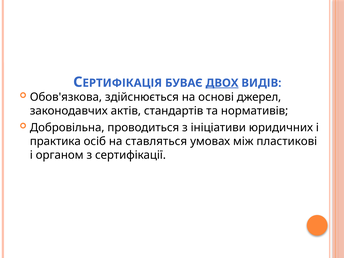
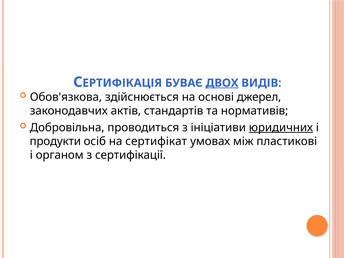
юридичних underline: none -> present
практика: практика -> продукти
ставляться: ставляться -> сертифікат
